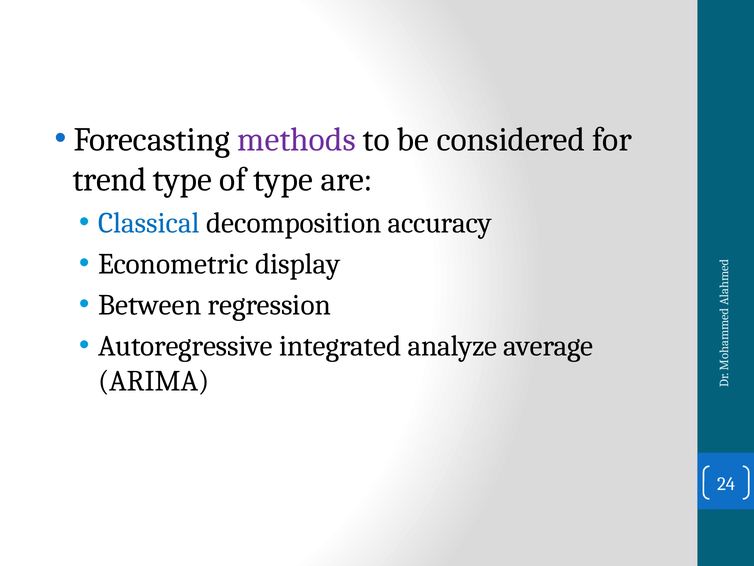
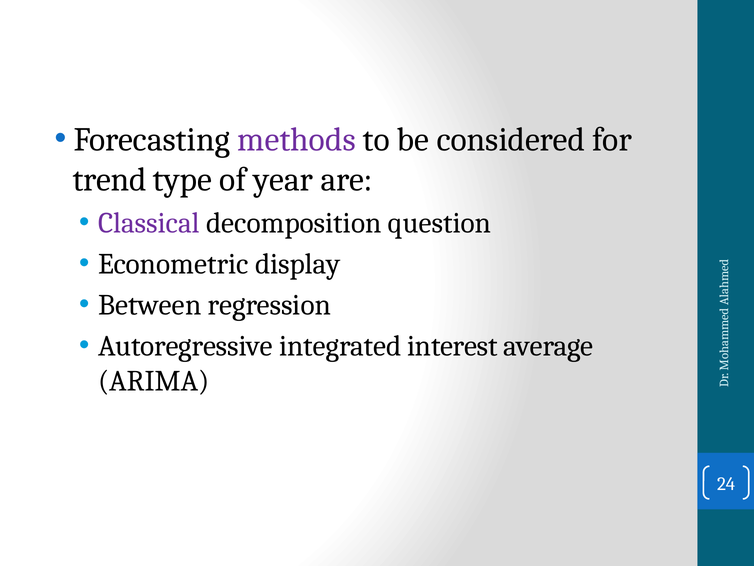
of type: type -> year
Classical colour: blue -> purple
accuracy: accuracy -> question
analyze: analyze -> interest
